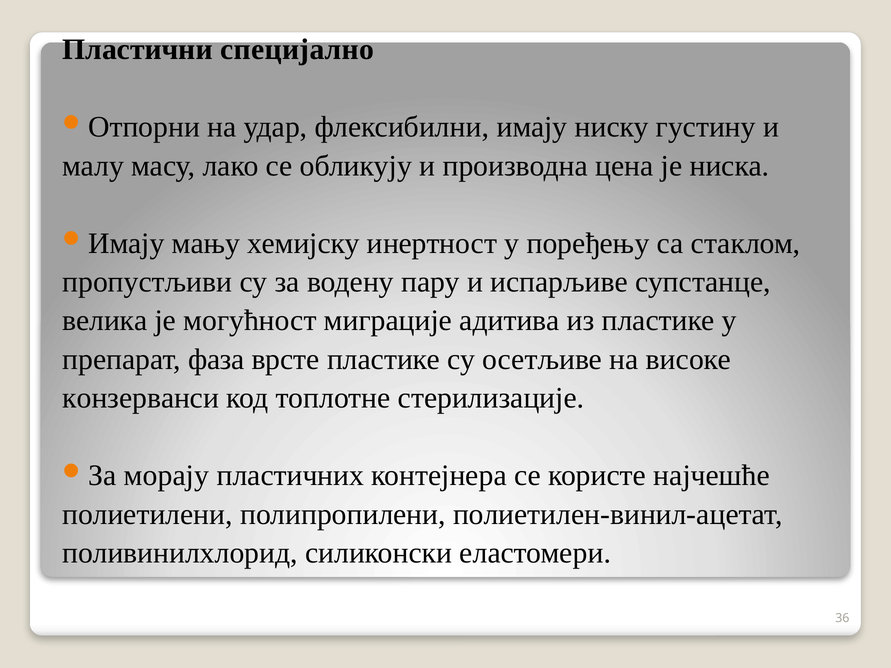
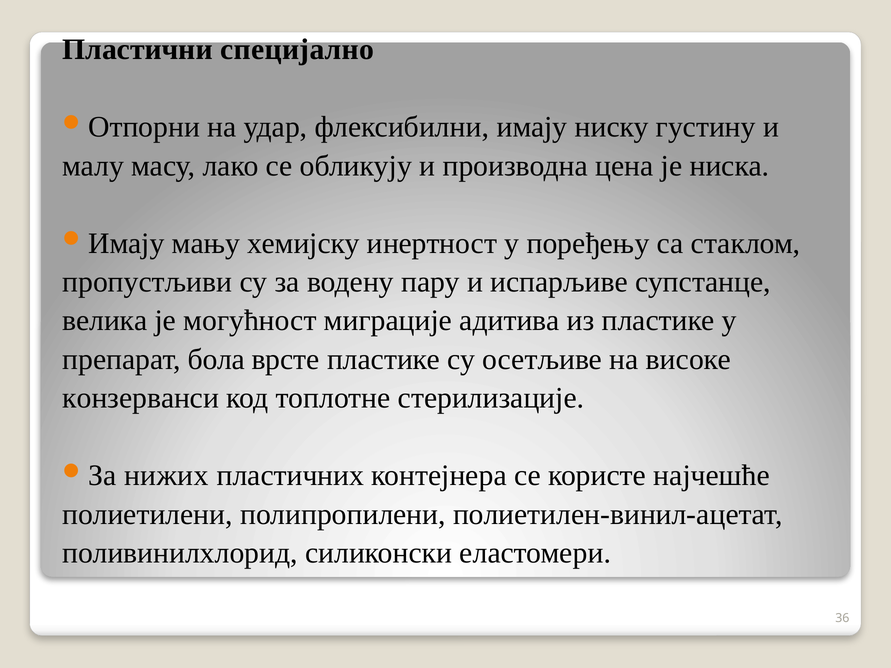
фаза: фаза -> бола
морају: морају -> нижих
